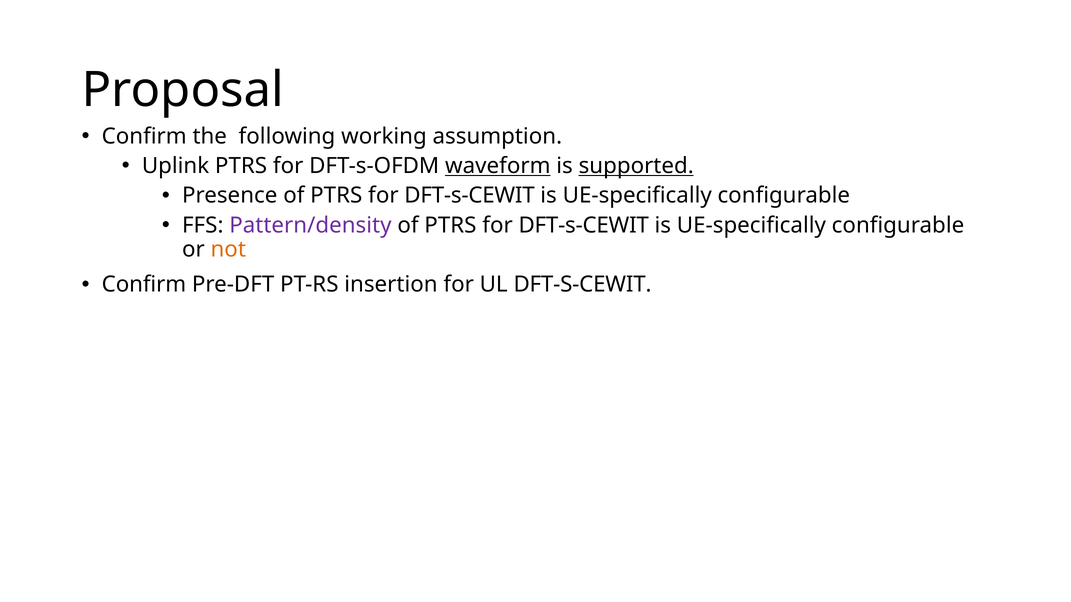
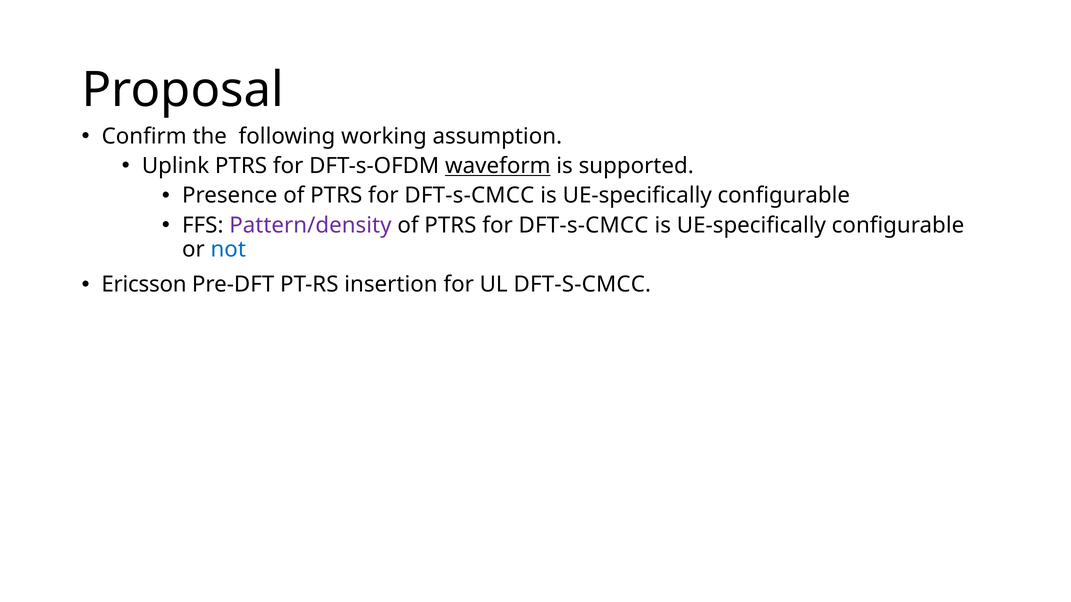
supported underline: present -> none
DFT-s-CEWIT at (470, 196): DFT-s-CEWIT -> DFT-s-CMCC
DFT-s-CEWIT at (584, 225): DFT-s-CEWIT -> DFT-s-CMCC
not colour: orange -> blue
Confirm at (144, 285): Confirm -> Ericsson
UL DFT-S-CEWIT: DFT-S-CEWIT -> DFT-S-CMCC
